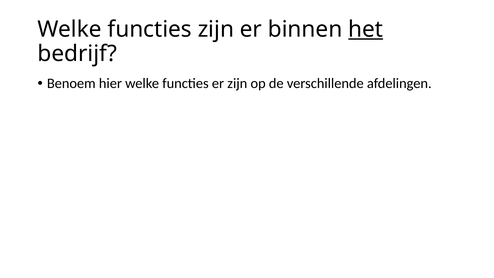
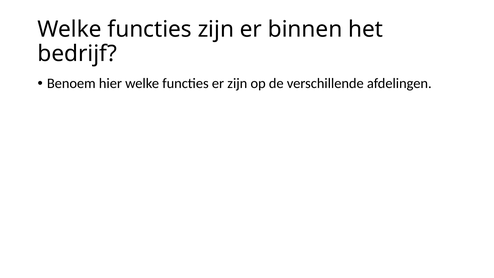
het underline: present -> none
